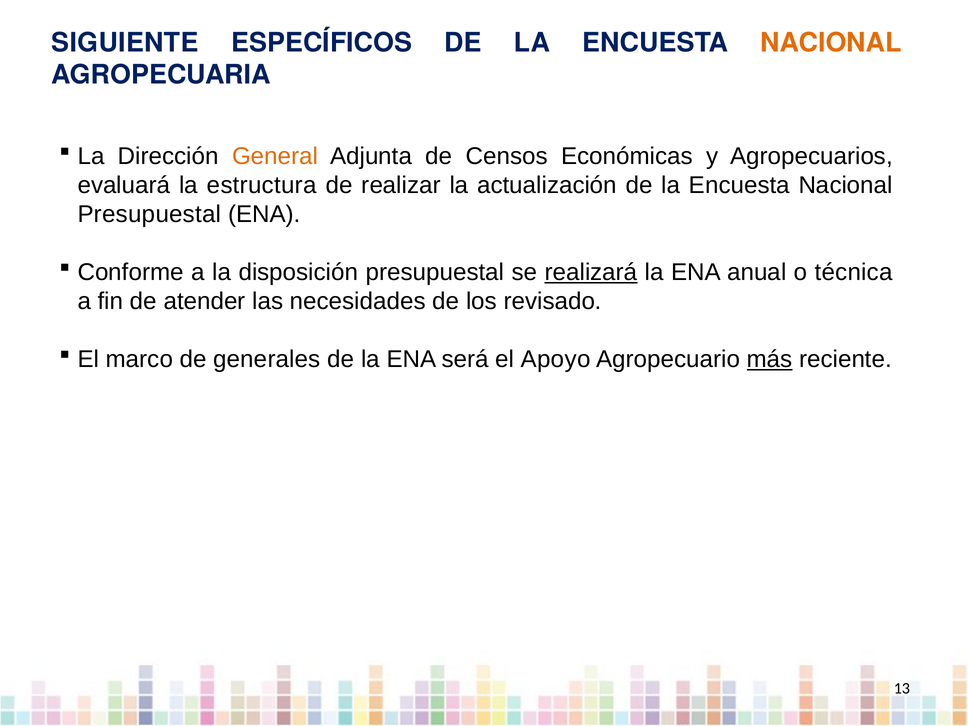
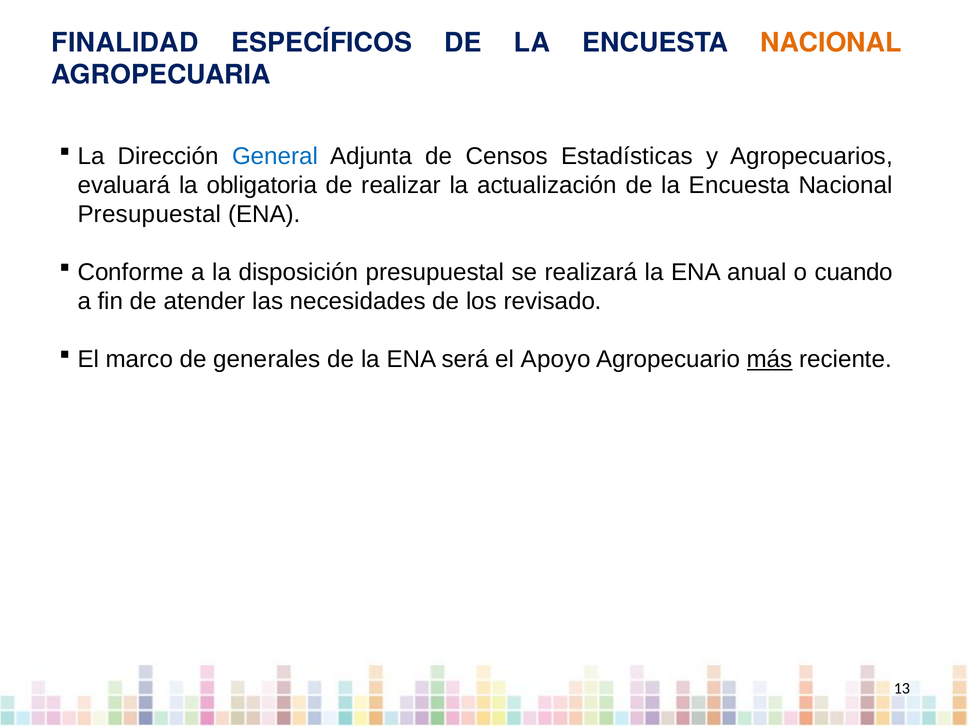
SIGUIENTE: SIGUIENTE -> FINALIDAD
General colour: orange -> blue
Económicas: Económicas -> Estadísticas
estructura: estructura -> obligatoria
realizará underline: present -> none
técnica: técnica -> cuando
